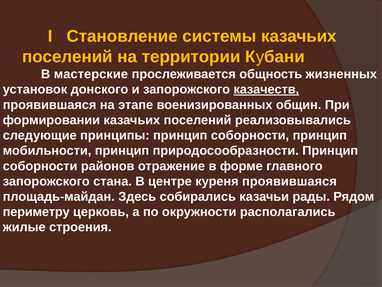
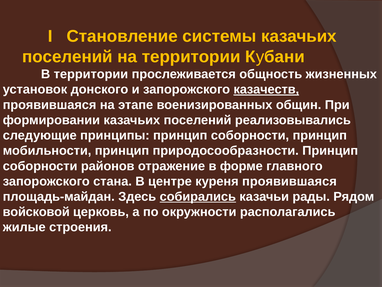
В мастерские: мастерские -> территории
собирались underline: none -> present
периметру: периметру -> войсковой
